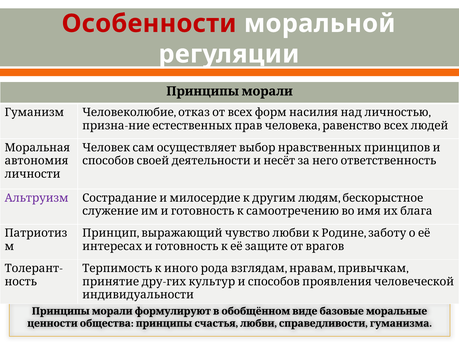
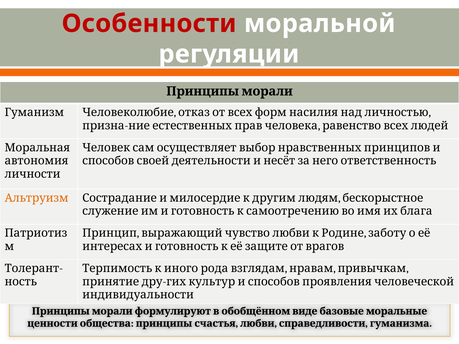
Альтруизм colour: purple -> orange
